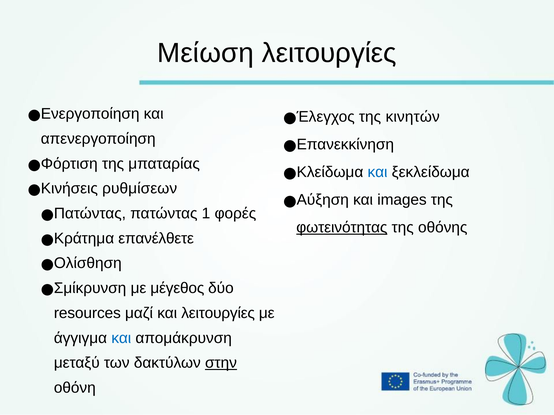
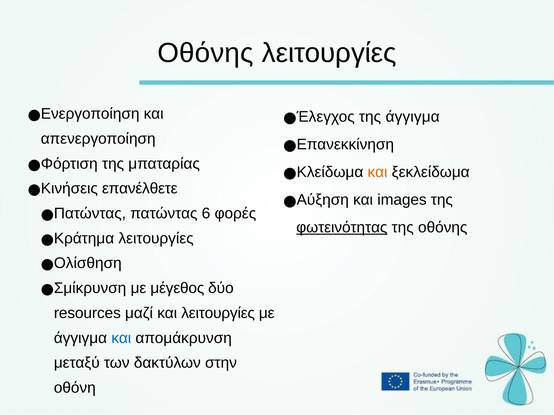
Μείωση at (205, 53): Μείωση -> Οθόνης
της κινητών: κινητών -> άγγιγμα
και at (378, 172) colour: blue -> orange
ρυθμίσεων: ρυθμίσεων -> επανέλθετε
1: 1 -> 6
επανέλθετε at (156, 239): επανέλθετε -> λειτουργίες
στην underline: present -> none
